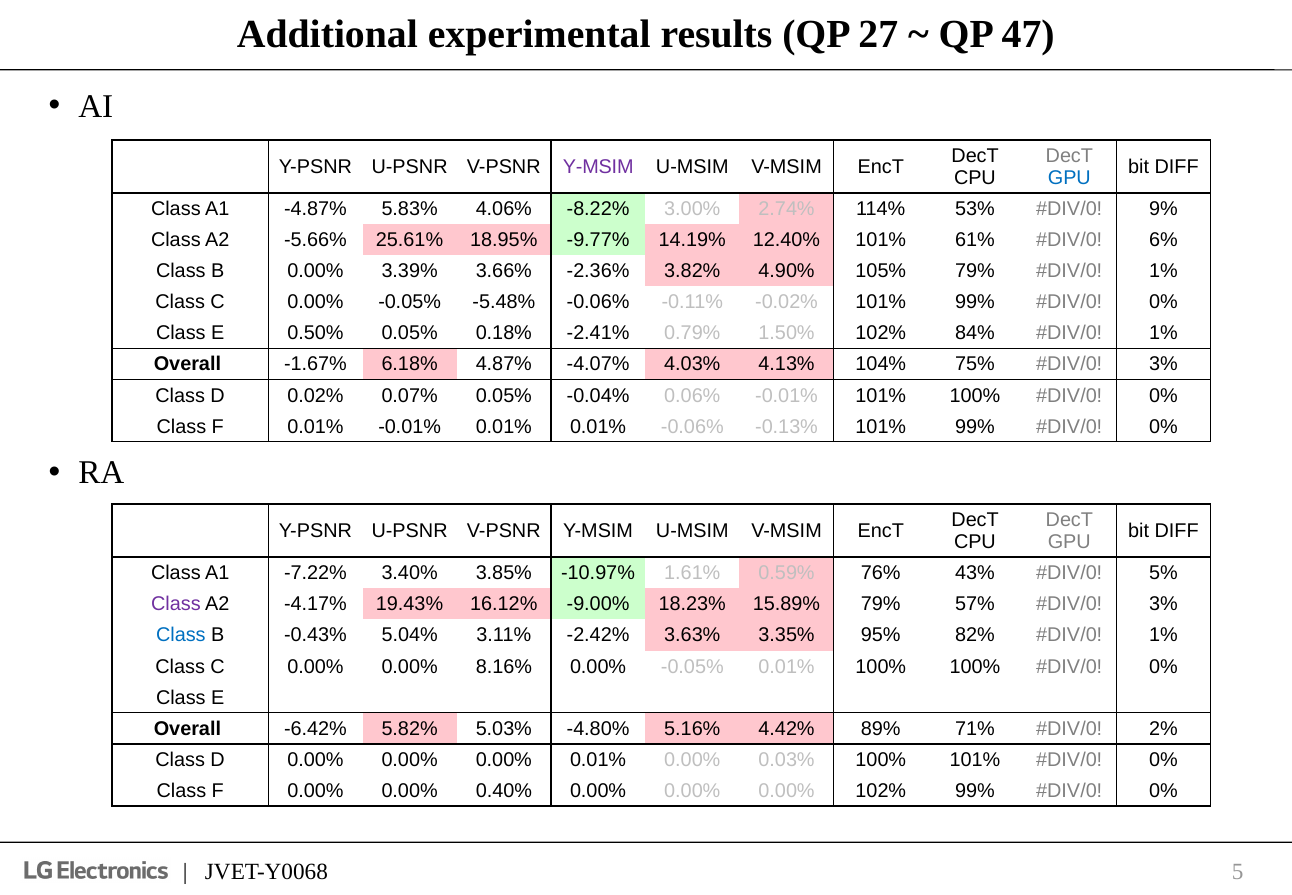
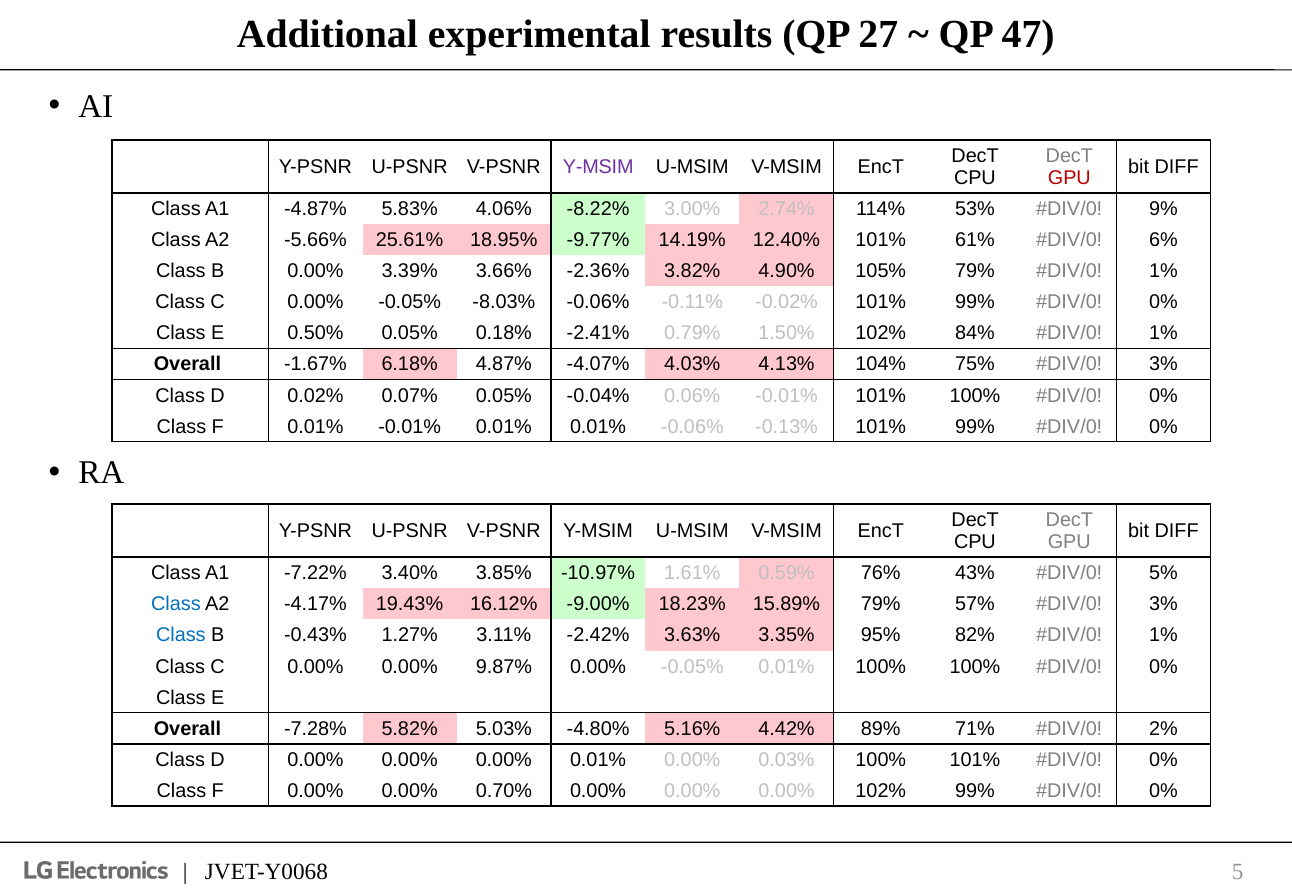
GPU at (1069, 178) colour: blue -> red
-5.48%: -5.48% -> -8.03%
Class at (176, 604) colour: purple -> blue
5.04%: 5.04% -> 1.27%
8.16%: 8.16% -> 9.87%
-6.42%: -6.42% -> -7.28%
0.40%: 0.40% -> 0.70%
